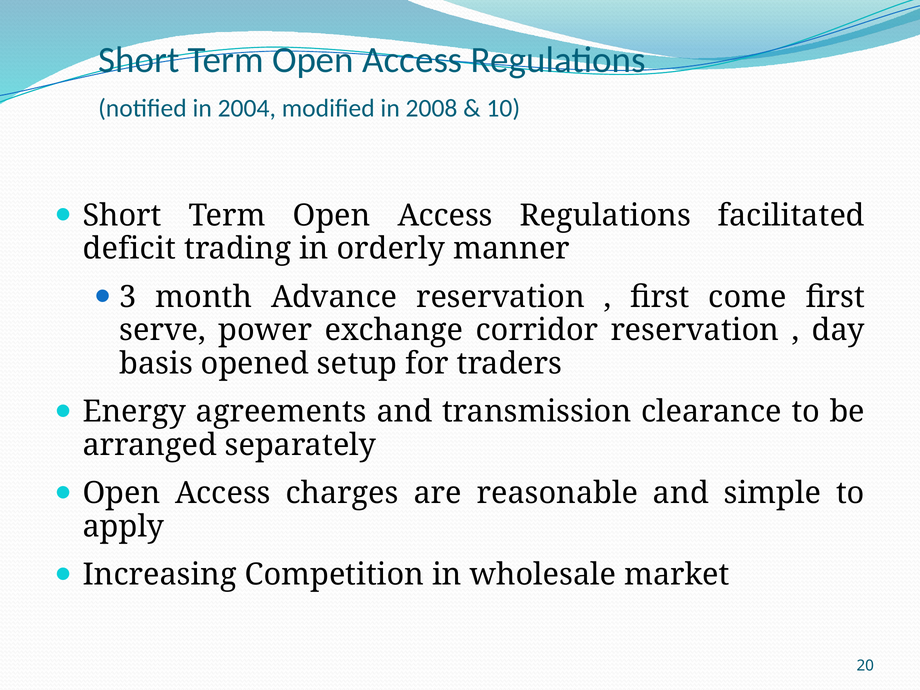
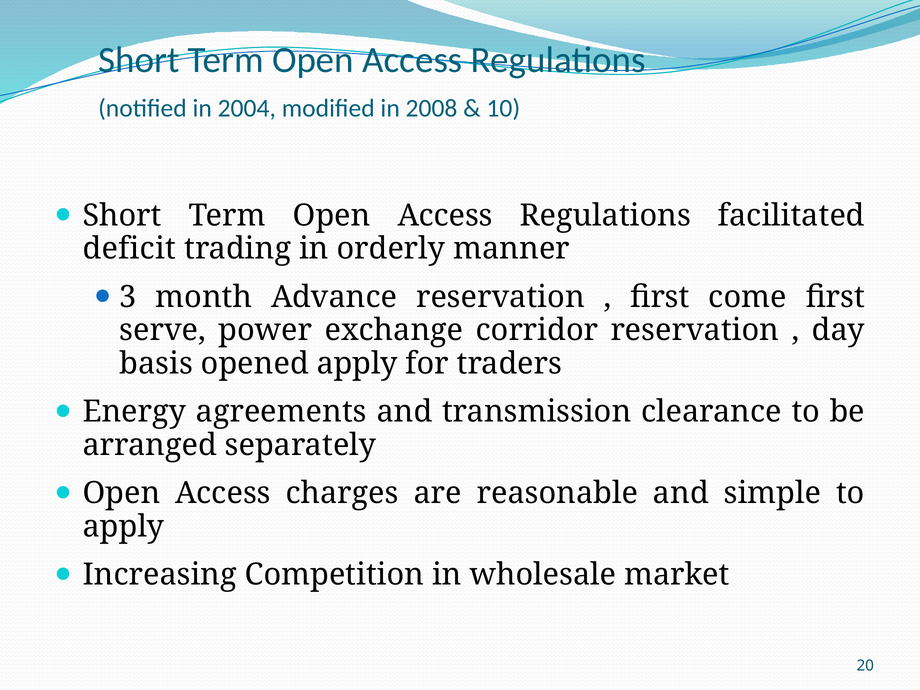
opened setup: setup -> apply
